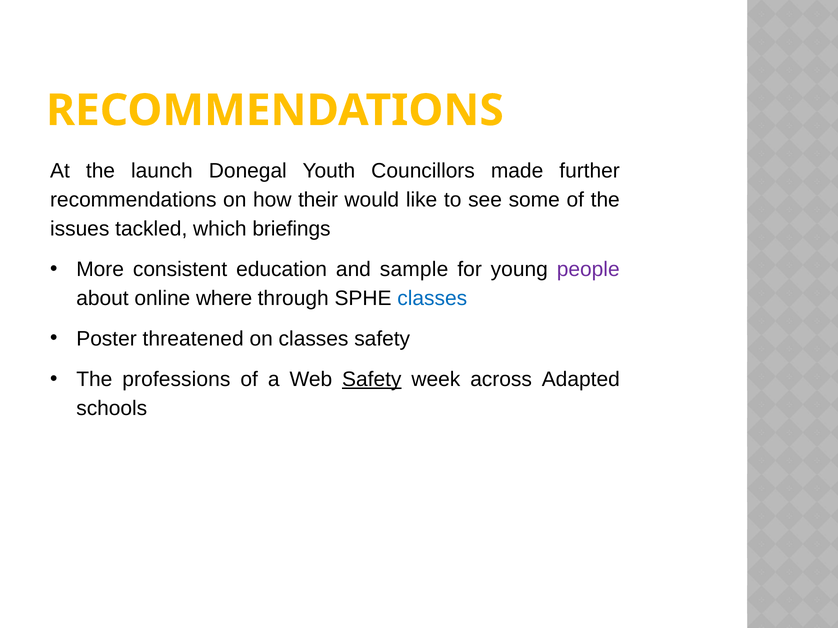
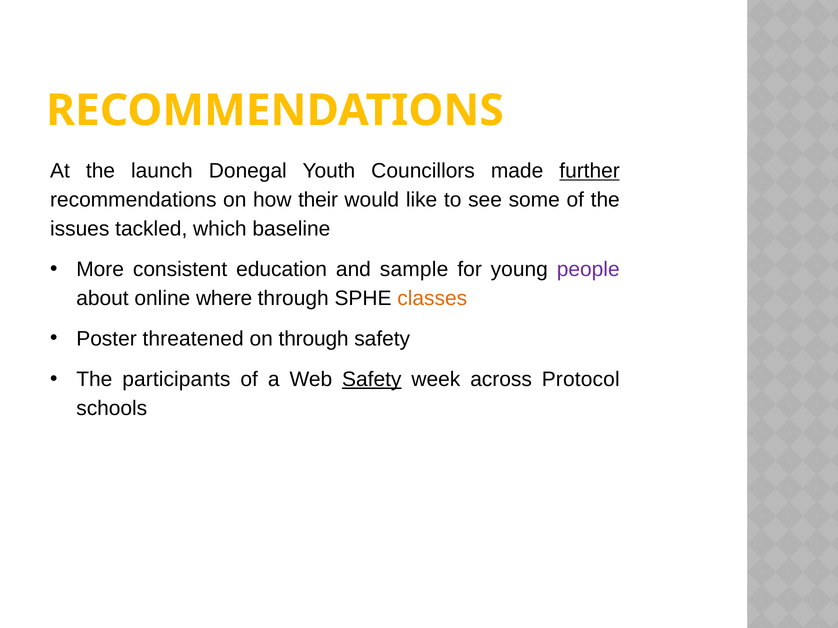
further underline: none -> present
briefings: briefings -> baseline
classes at (432, 298) colour: blue -> orange
on classes: classes -> through
professions: professions -> participants
Adapted: Adapted -> Protocol
